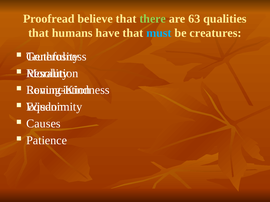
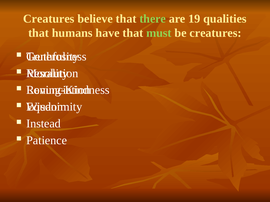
Proofread at (49, 19): Proofread -> Creatures
63: 63 -> 19
must colour: light blue -> light green
Causes: Causes -> Instead
